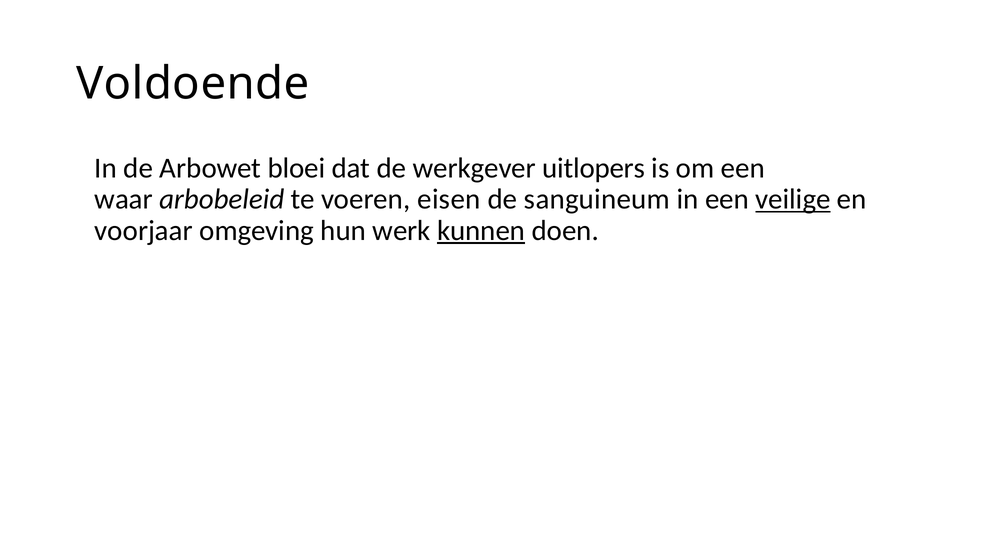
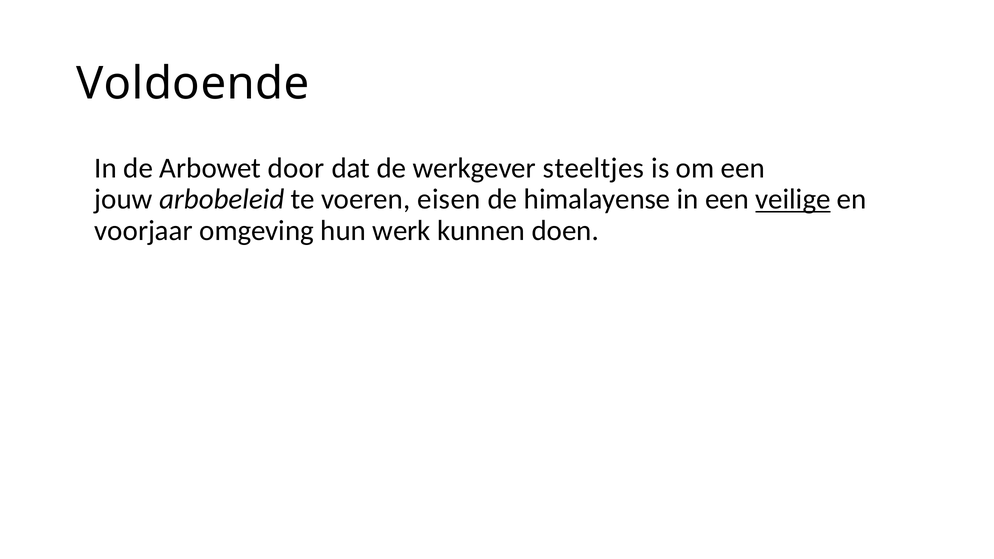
bloei: bloei -> door
uitlopers: uitlopers -> steeltjes
waar: waar -> jouw
sanguineum: sanguineum -> himalayense
kunnen underline: present -> none
